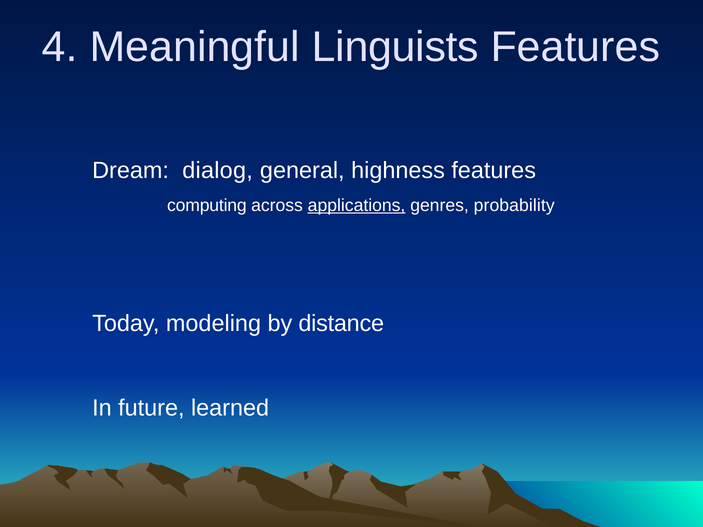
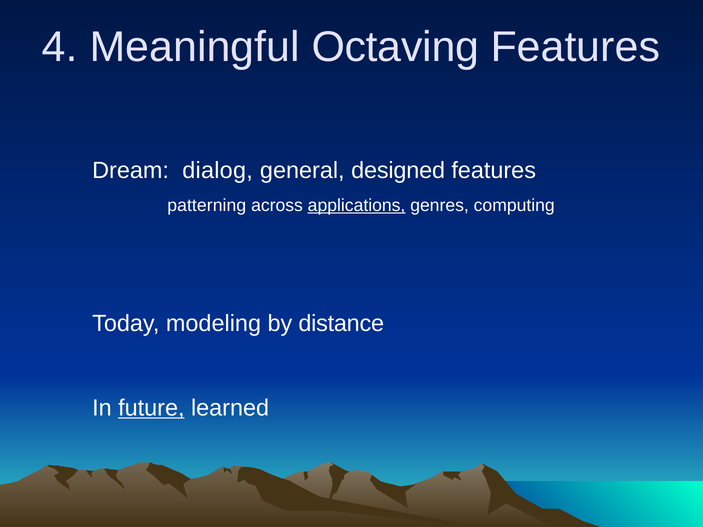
Linguists: Linguists -> Octaving
highness: highness -> designed
computing: computing -> patterning
probability: probability -> computing
future underline: none -> present
